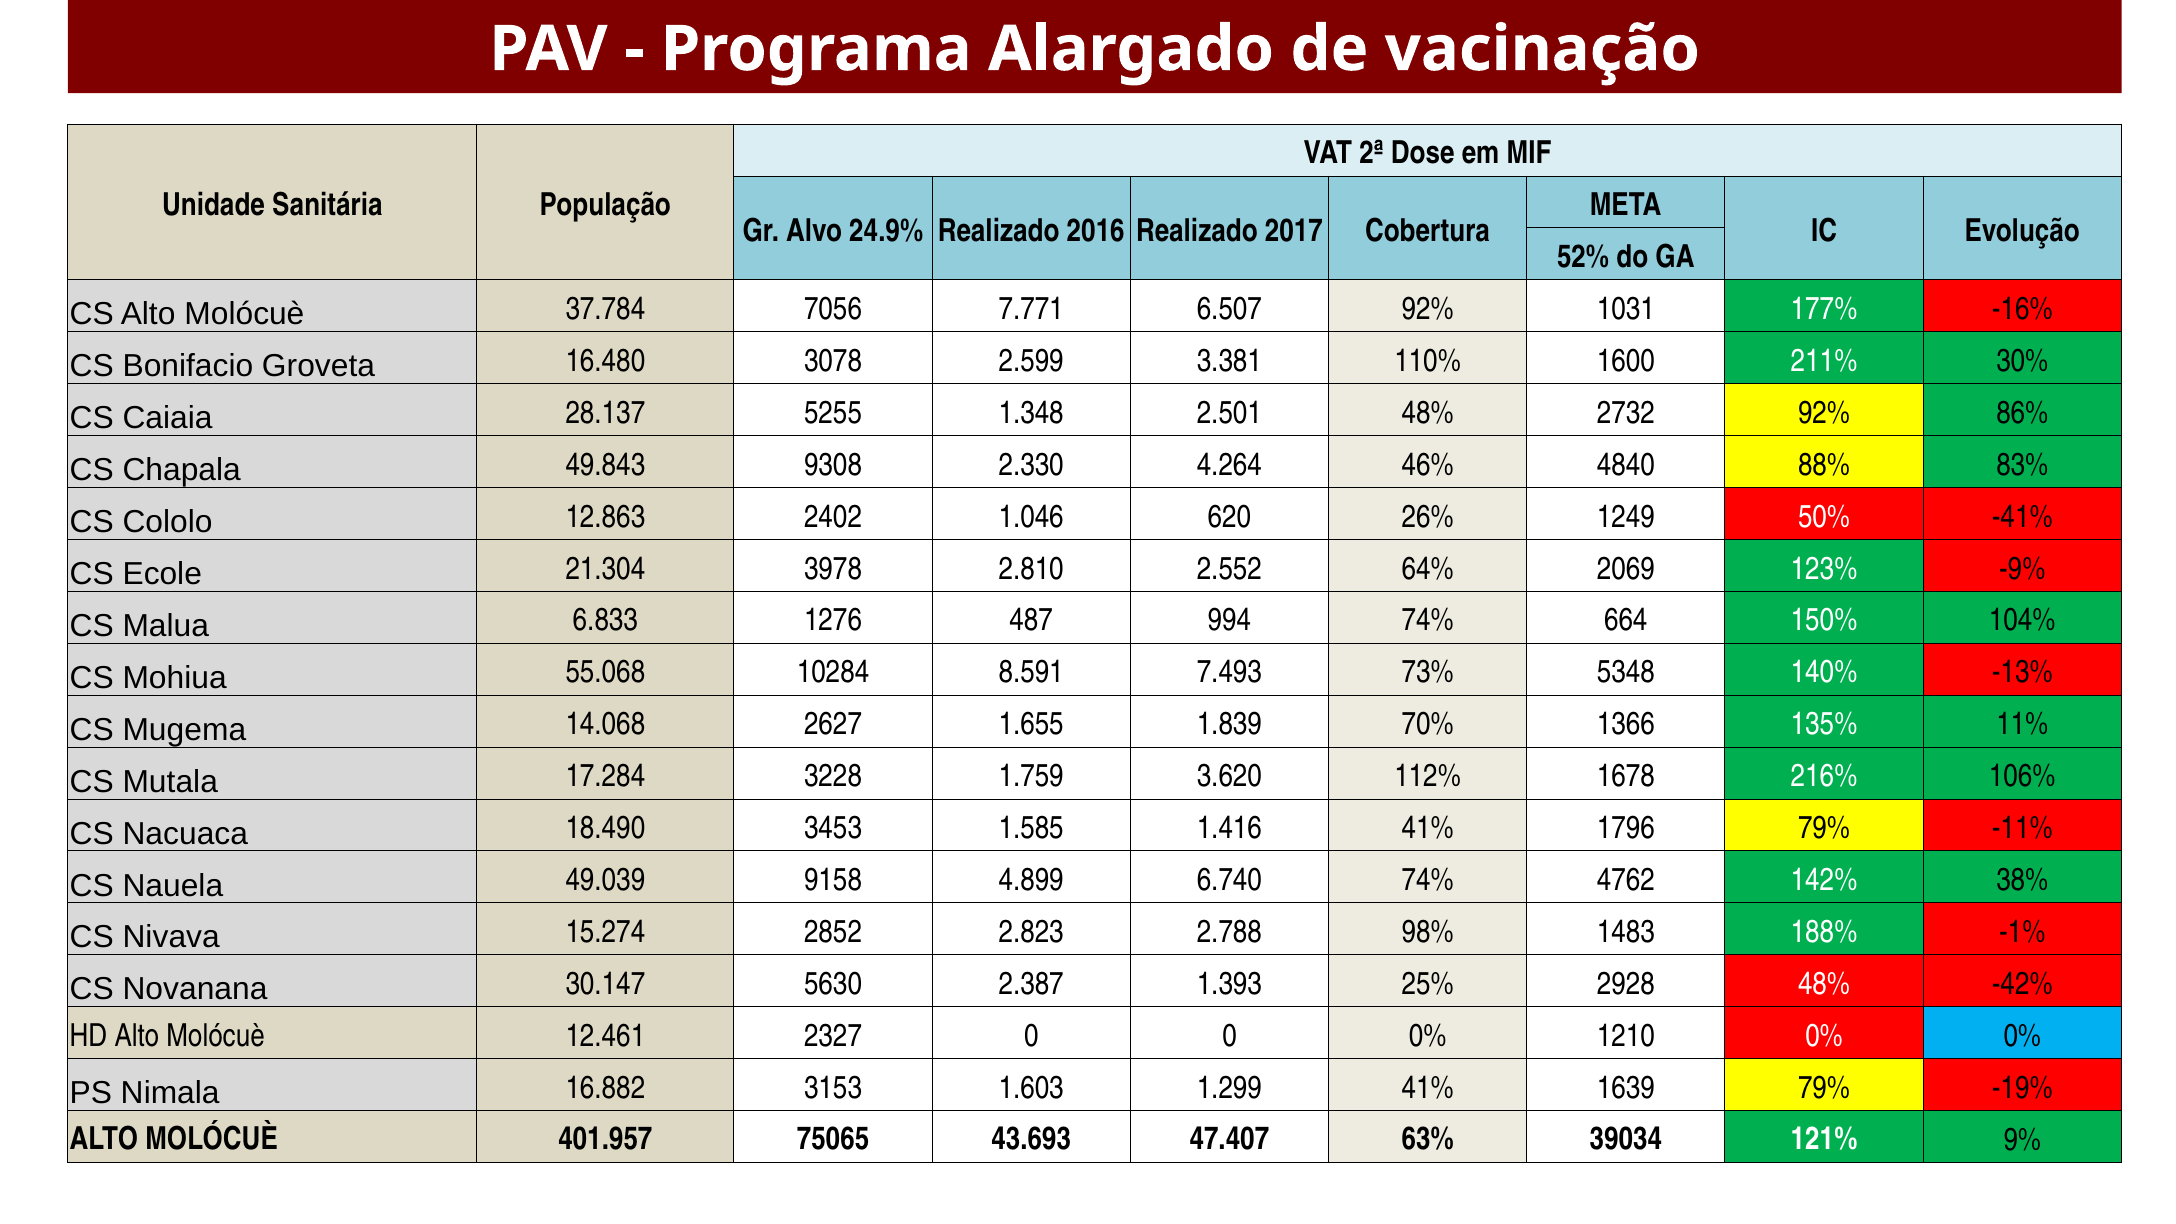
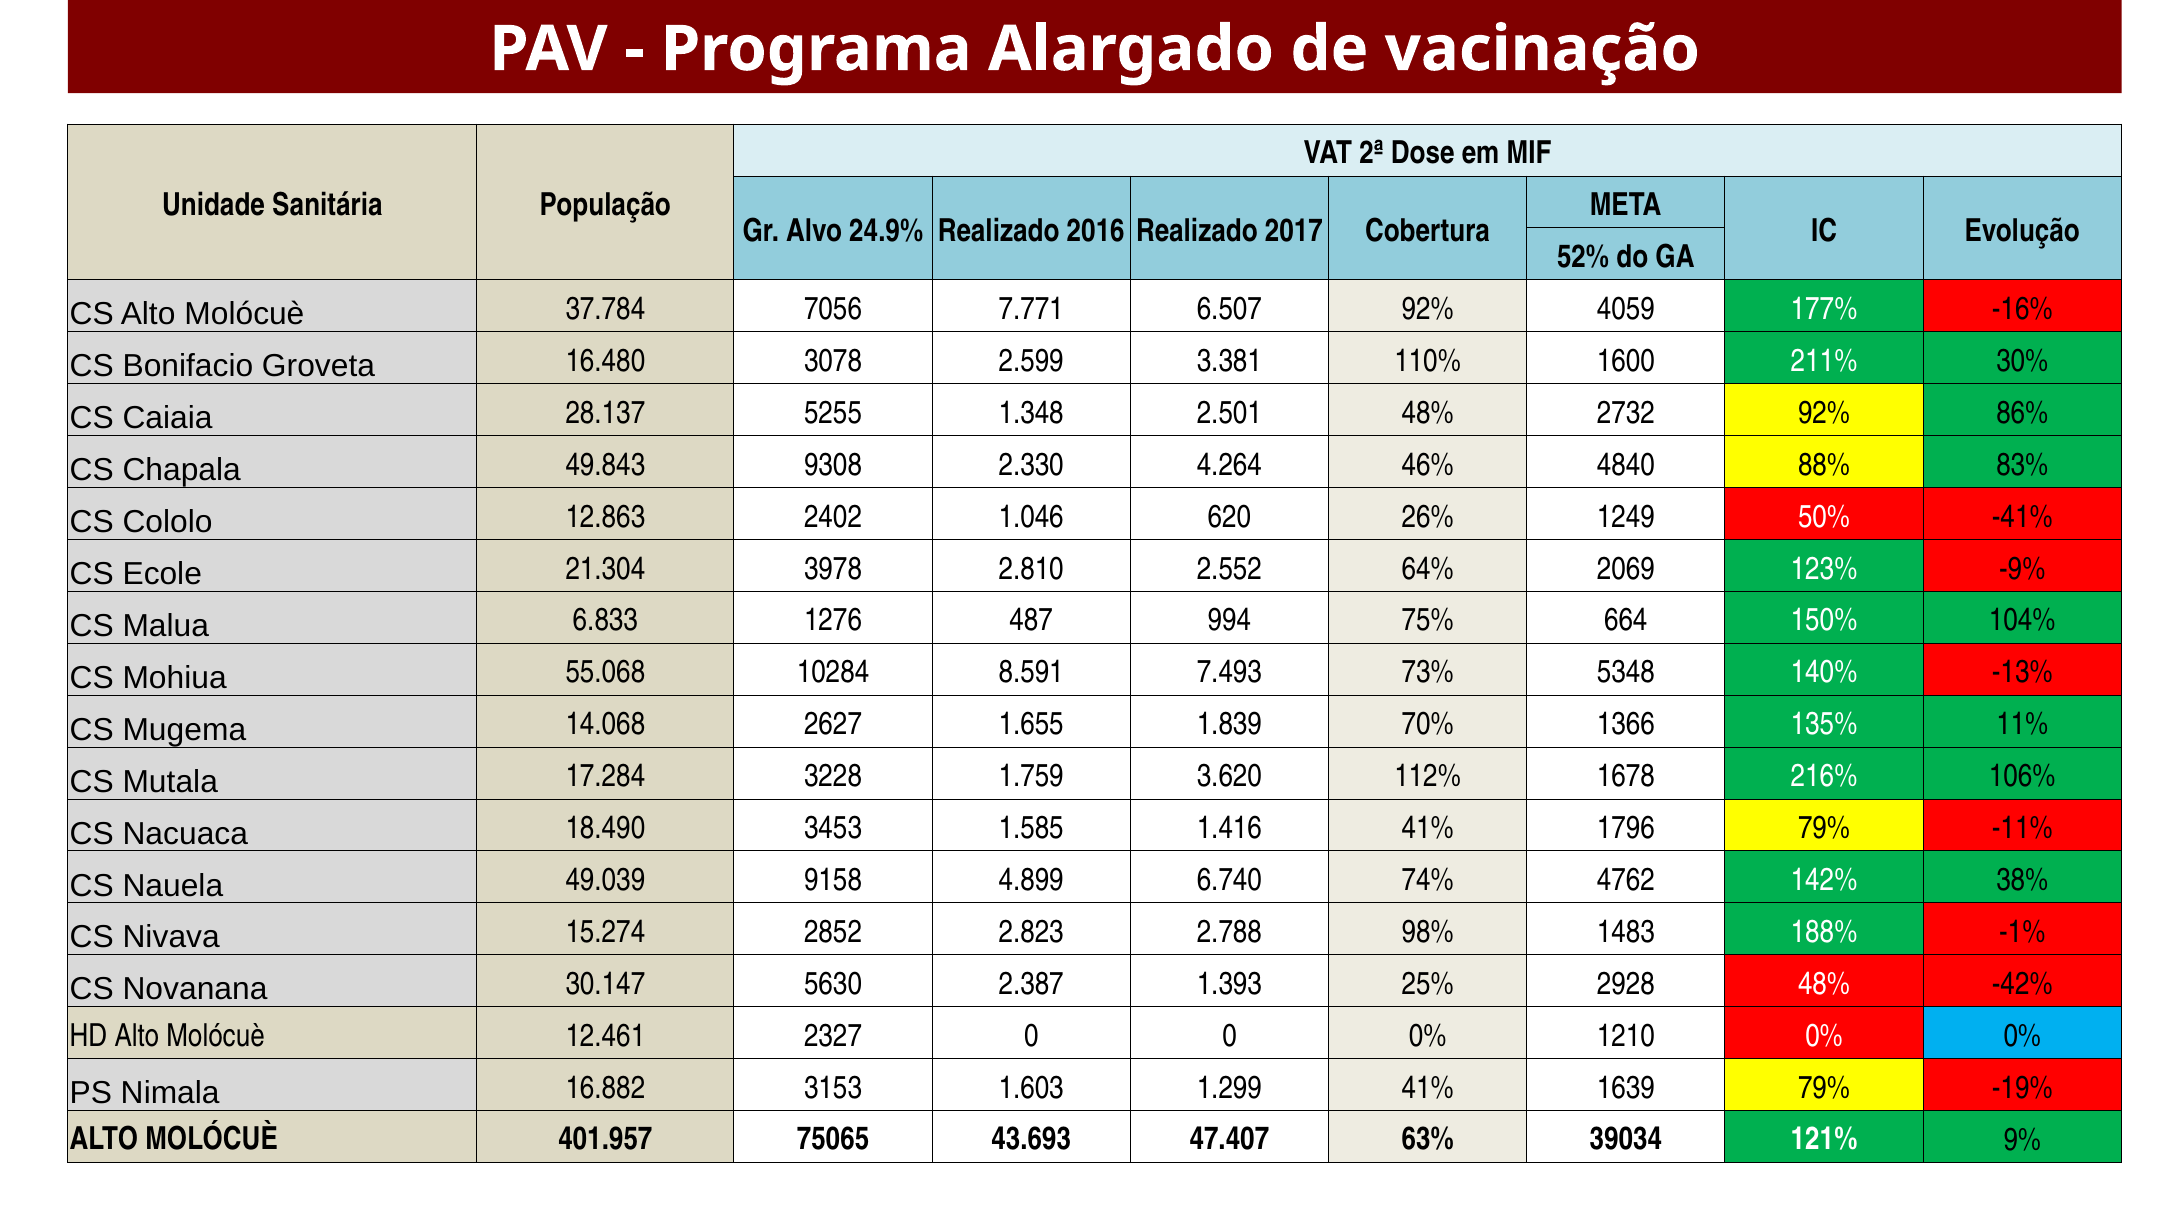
1031: 1031 -> 4059
994 74%: 74% -> 75%
